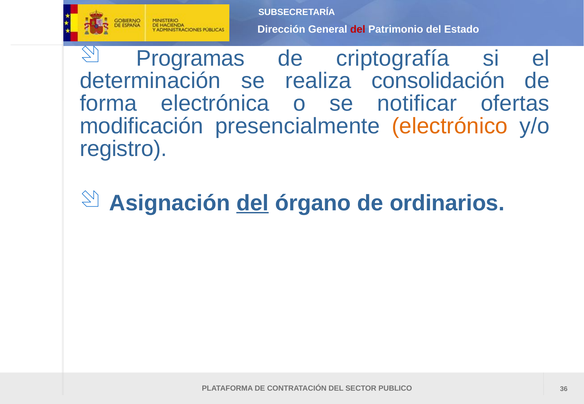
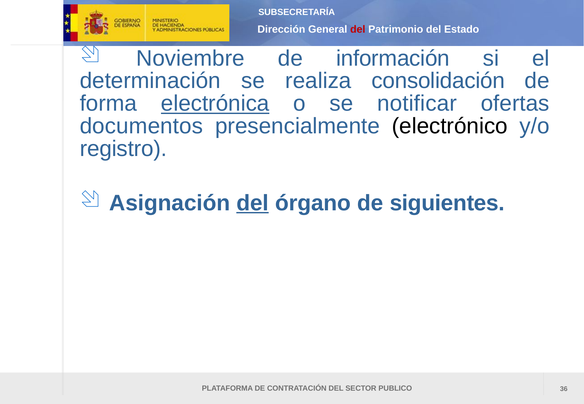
Programas: Programas -> Noviembre
criptografía: criptografía -> información
electrónica underline: none -> present
modificación: modificación -> documentos
electrónico colour: orange -> black
ordinarios: ordinarios -> siguientes
